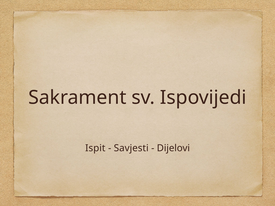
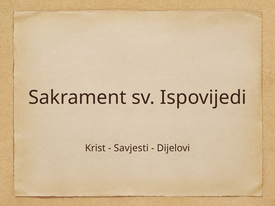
Ispit: Ispit -> Krist
